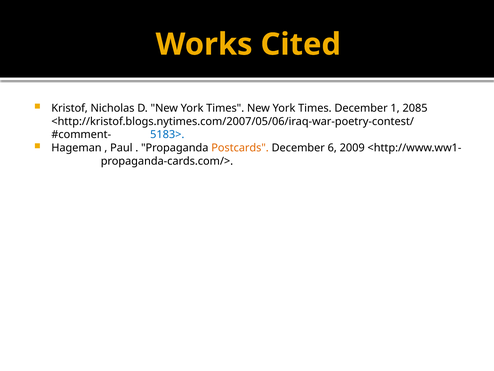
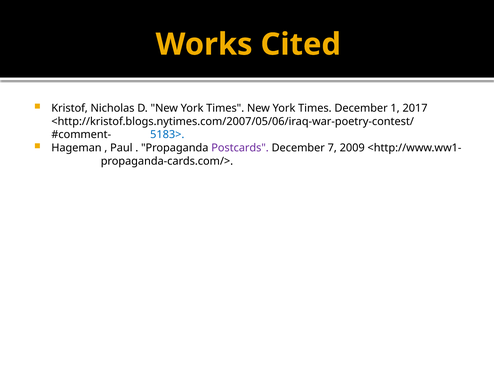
2085: 2085 -> 2017
Postcards colour: orange -> purple
6: 6 -> 7
